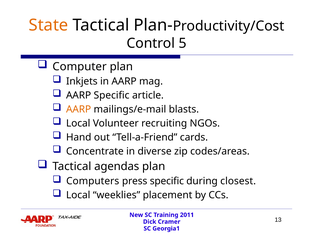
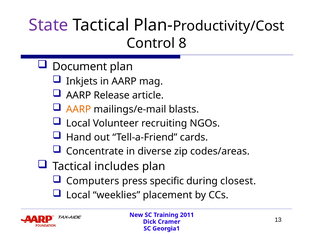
State colour: orange -> purple
5: 5 -> 8
Computer: Computer -> Document
AARP Specific: Specific -> Release
agendas: agendas -> includes
